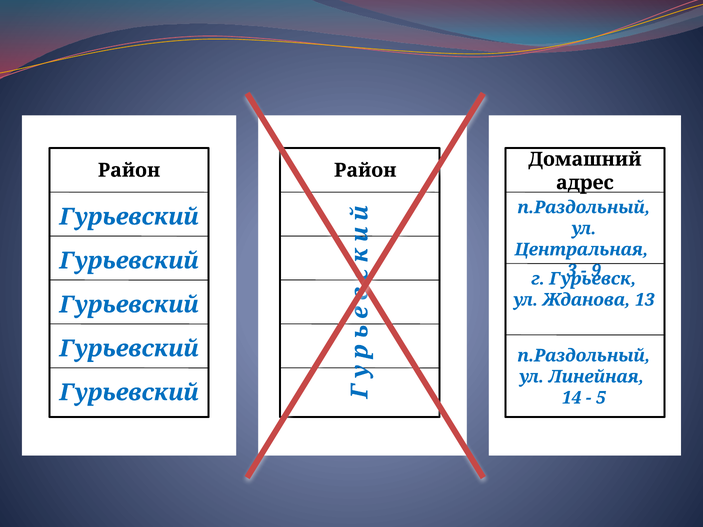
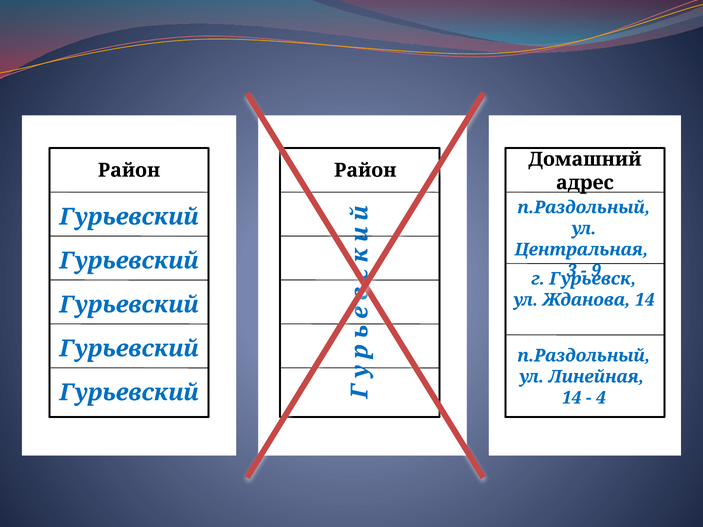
Жданова 13: 13 -> 14
5: 5 -> 4
